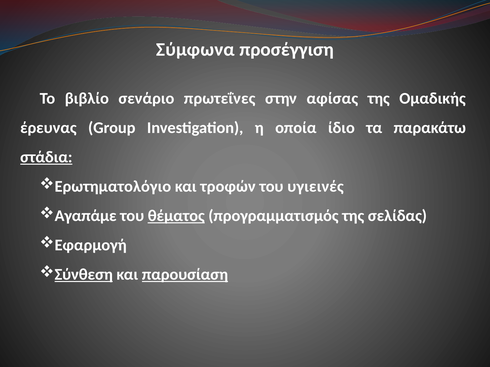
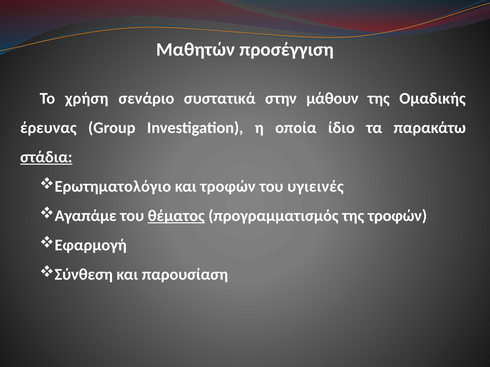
Σύμφωνα: Σύμφωνα -> Μαθητών
βιβλίο: βιβλίο -> χρήση
πρωτεΐνες: πρωτεΐνες -> συστατικά
αφίσας: αφίσας -> μάθουν
της σελίδας: σελίδας -> τροφών
Σύνθεση underline: present -> none
παρουσίαση underline: present -> none
